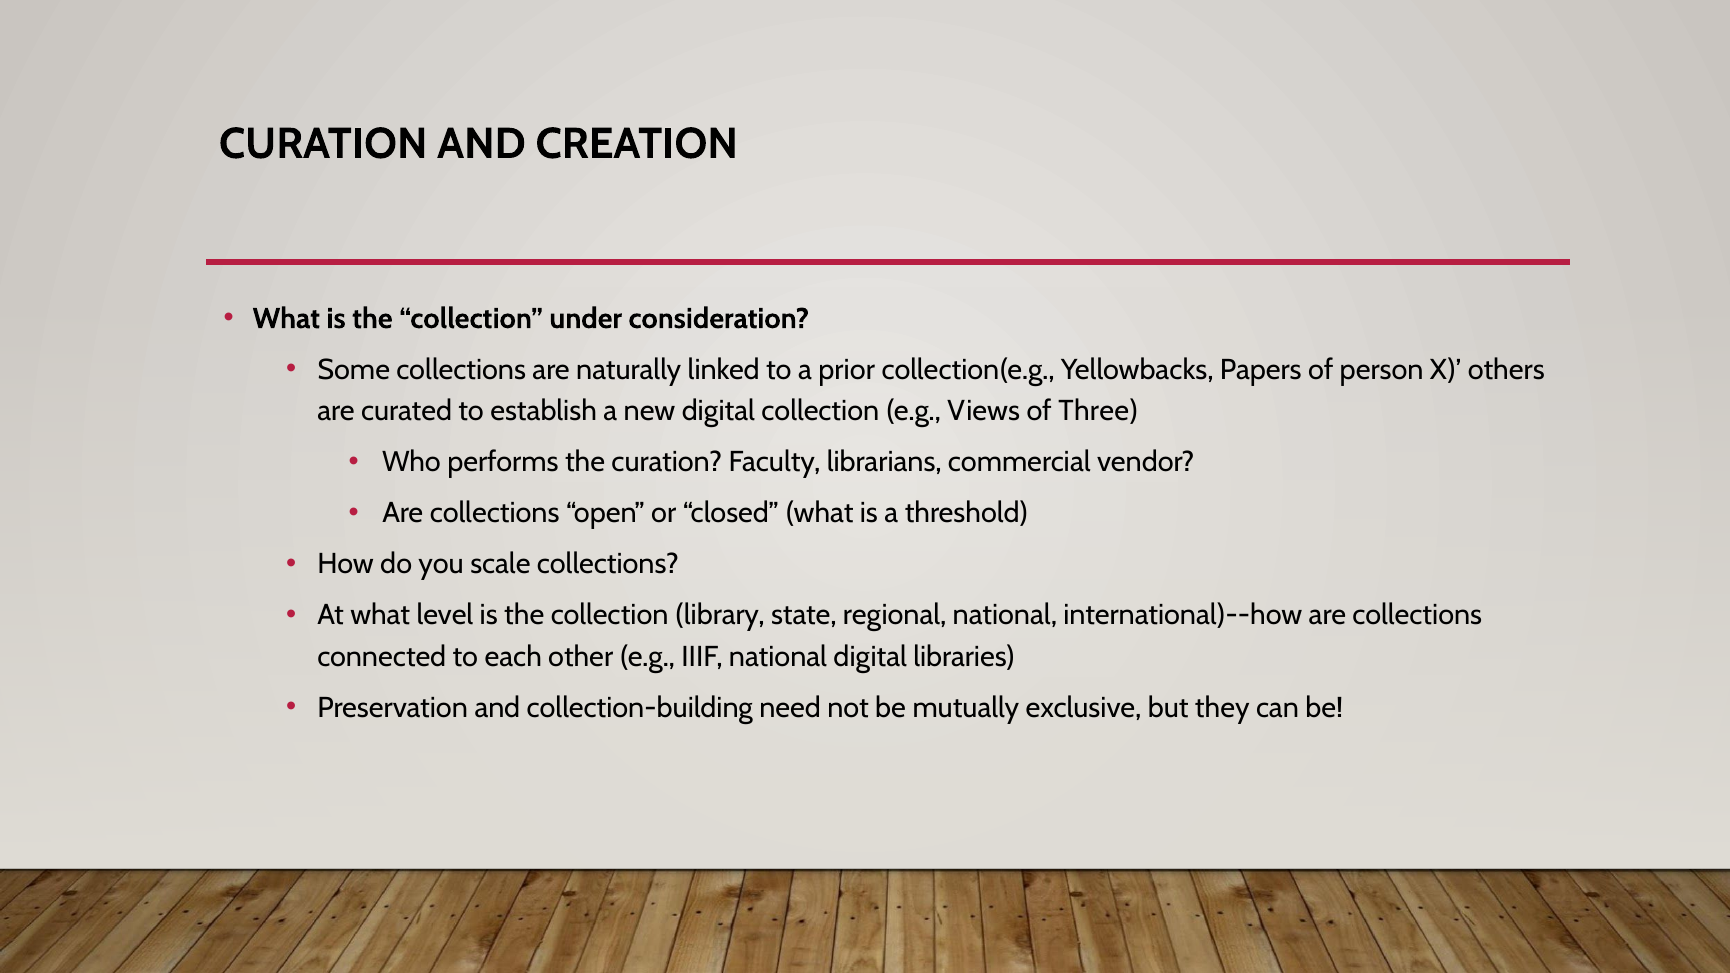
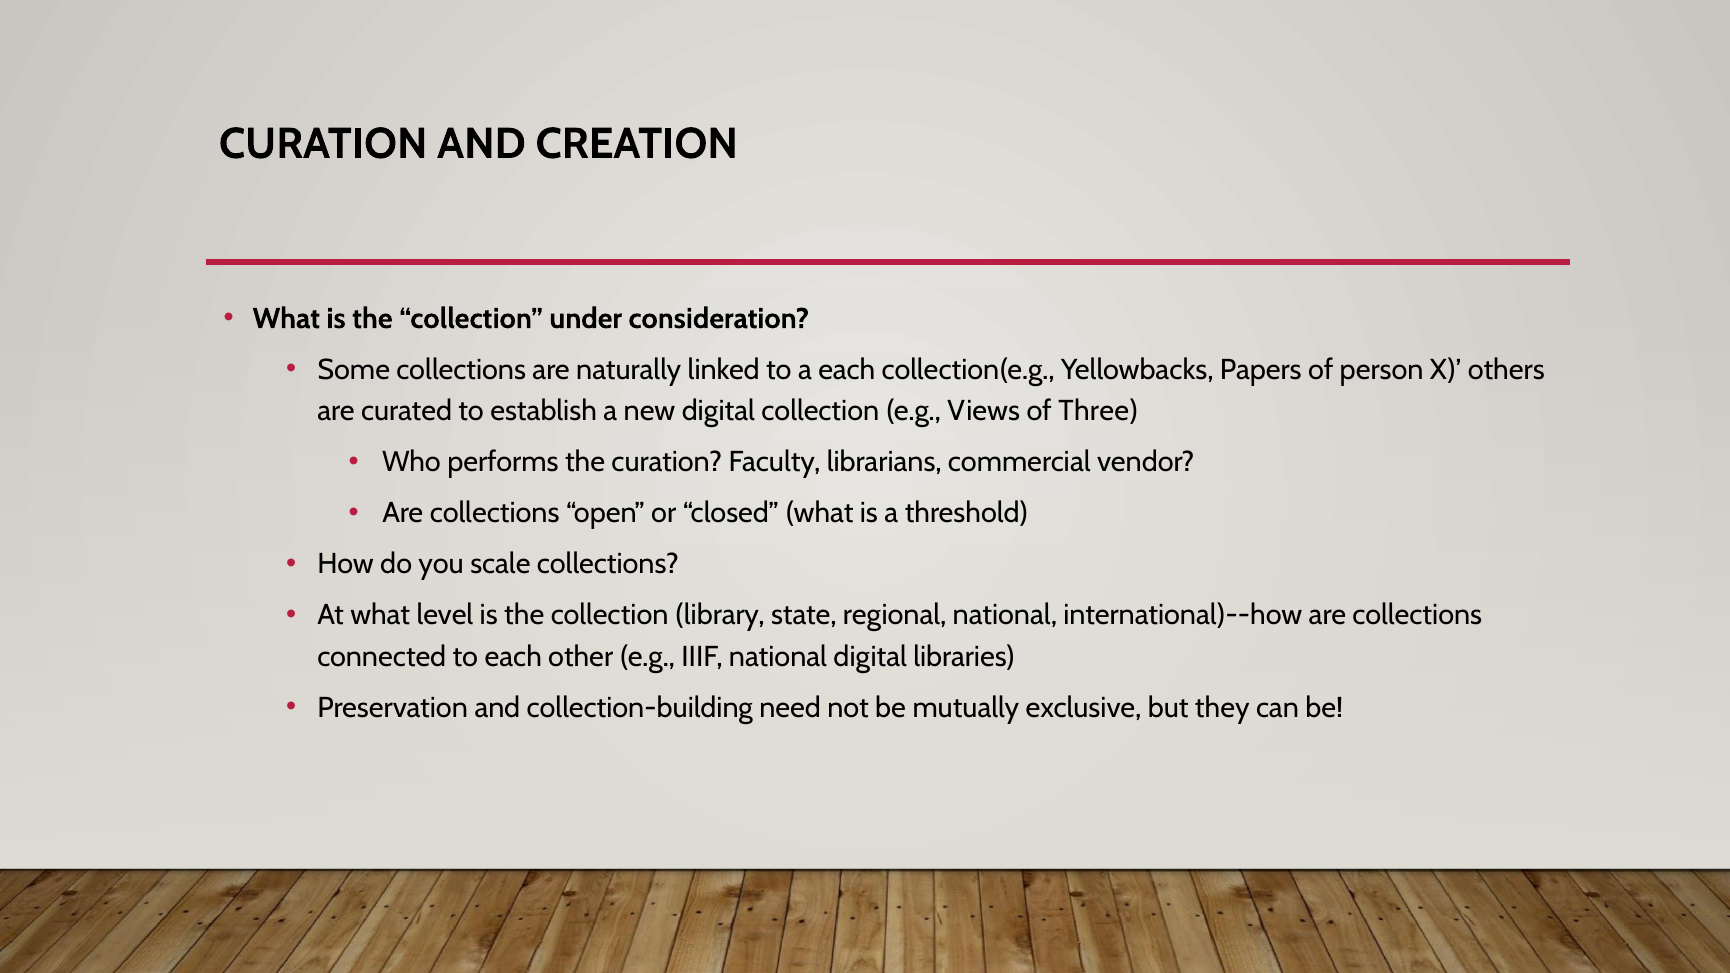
a prior: prior -> each
